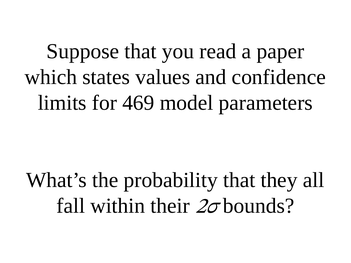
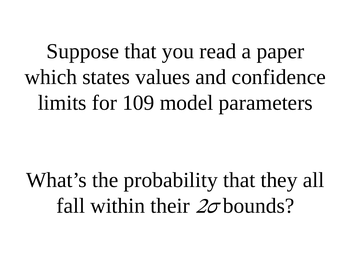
469: 469 -> 109
